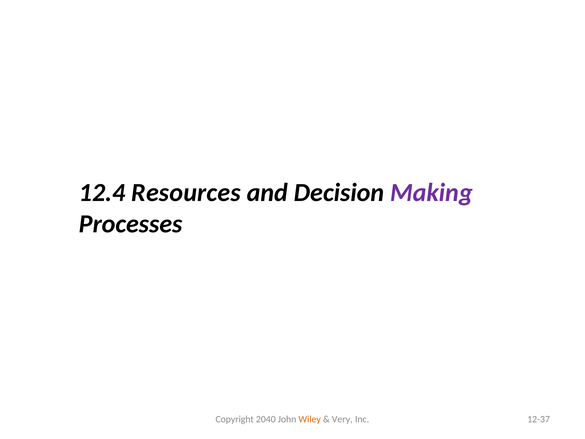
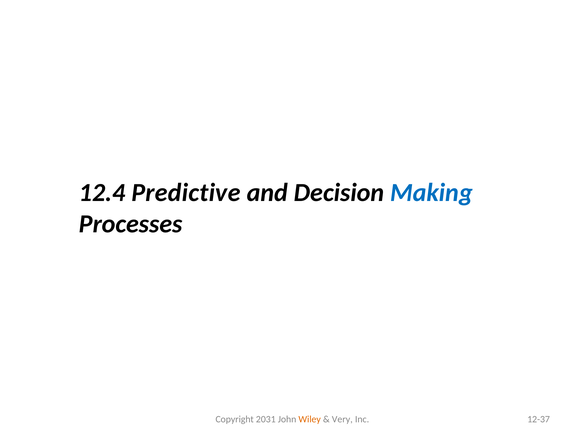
Resources: Resources -> Predictive
Making colour: purple -> blue
2040: 2040 -> 2031
